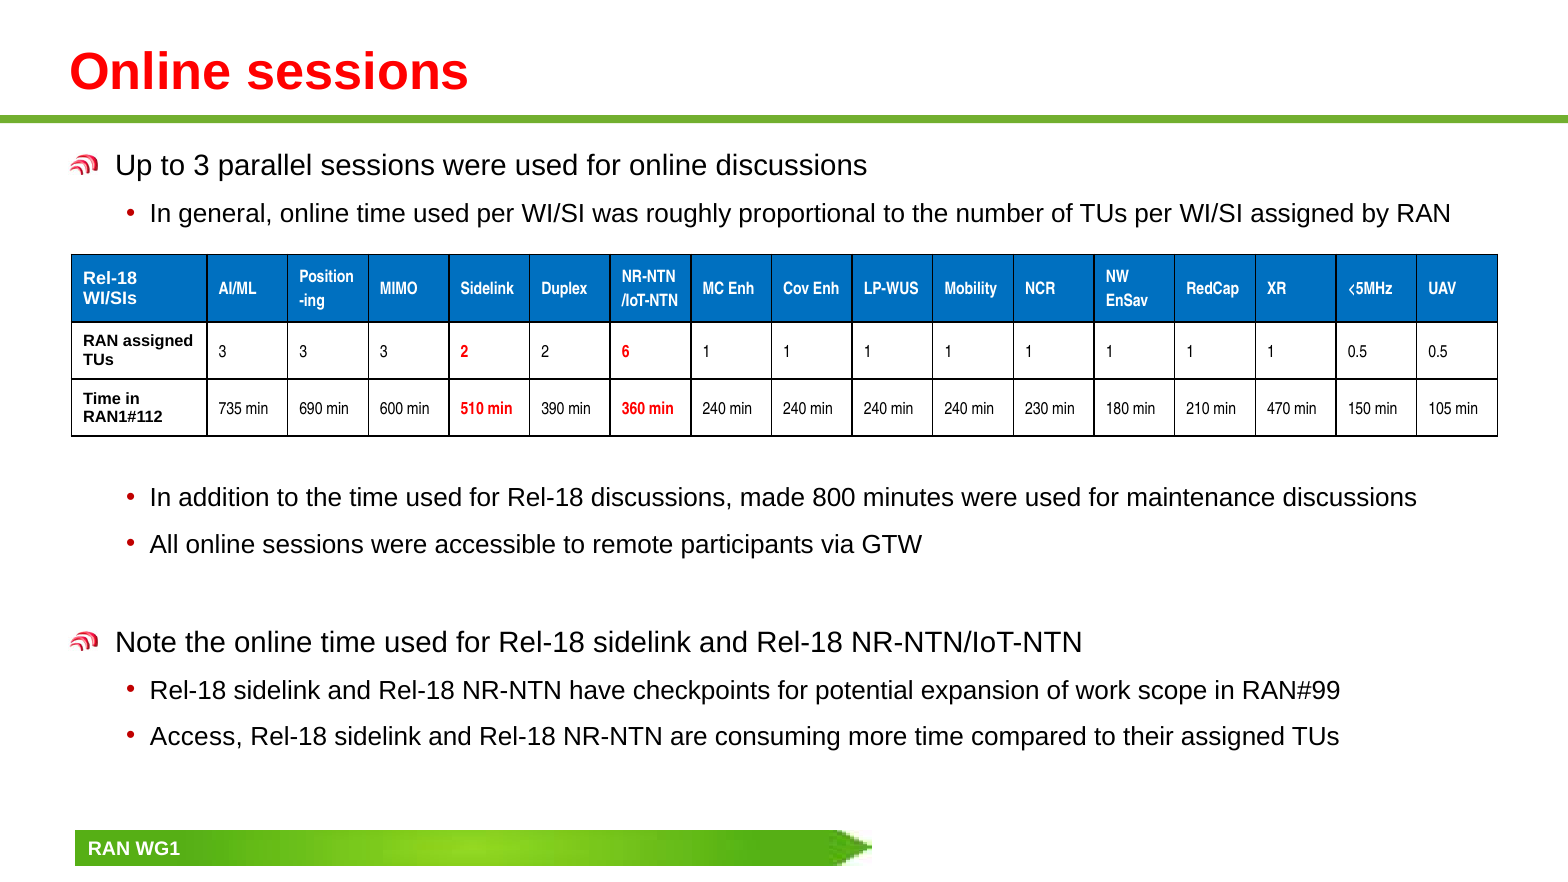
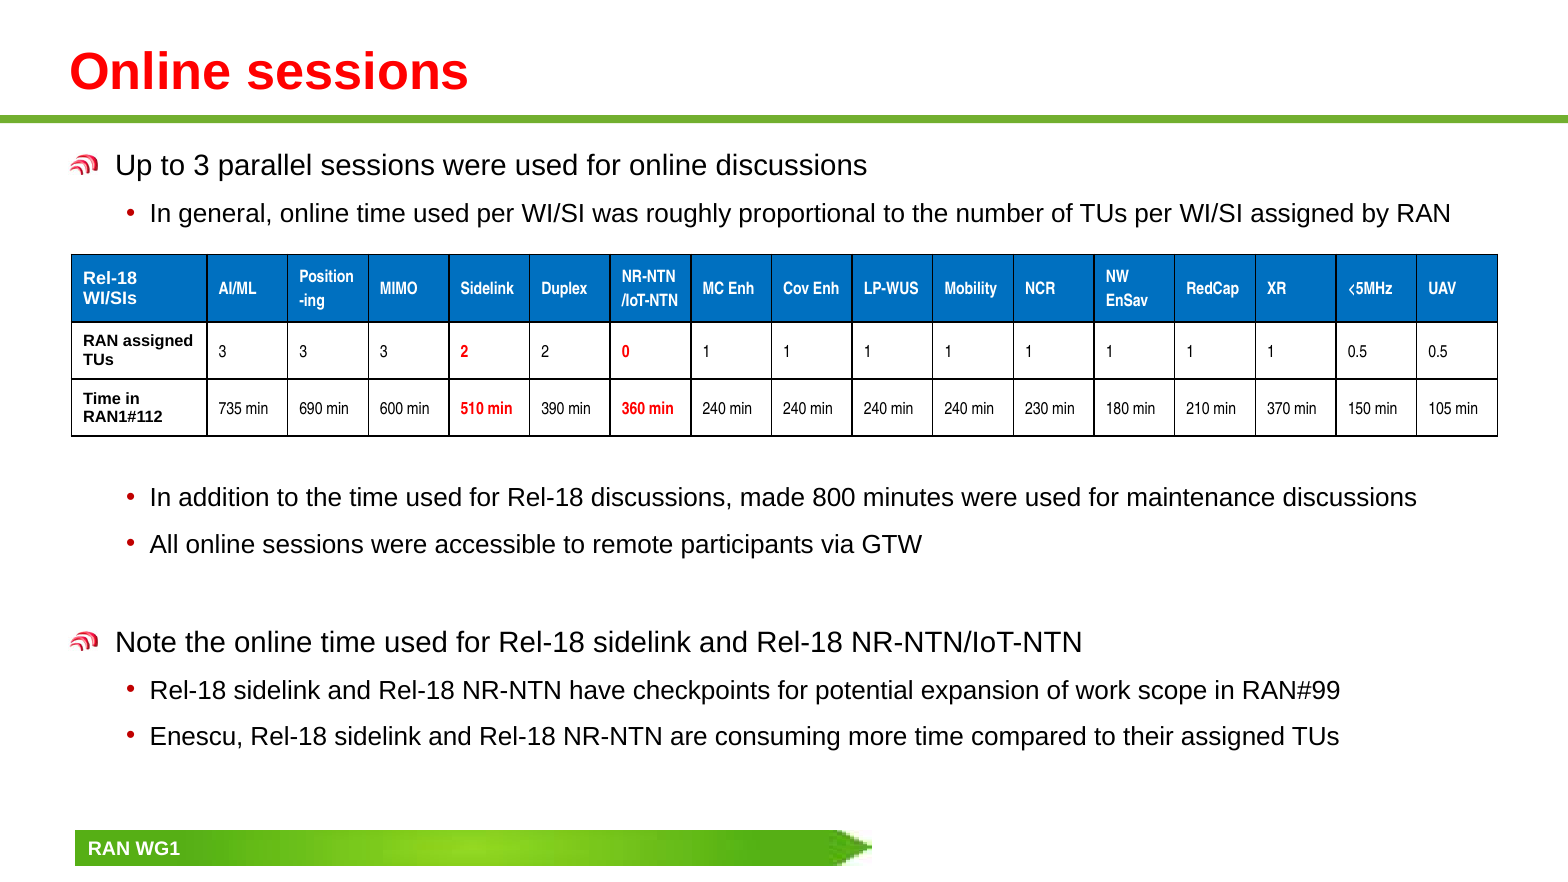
6: 6 -> 0
470: 470 -> 370
Access: Access -> Enescu
